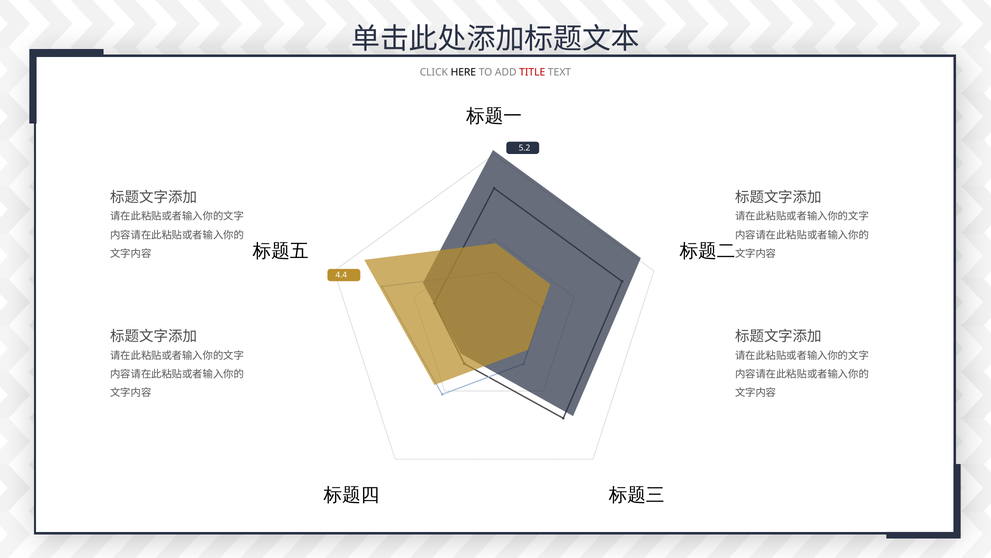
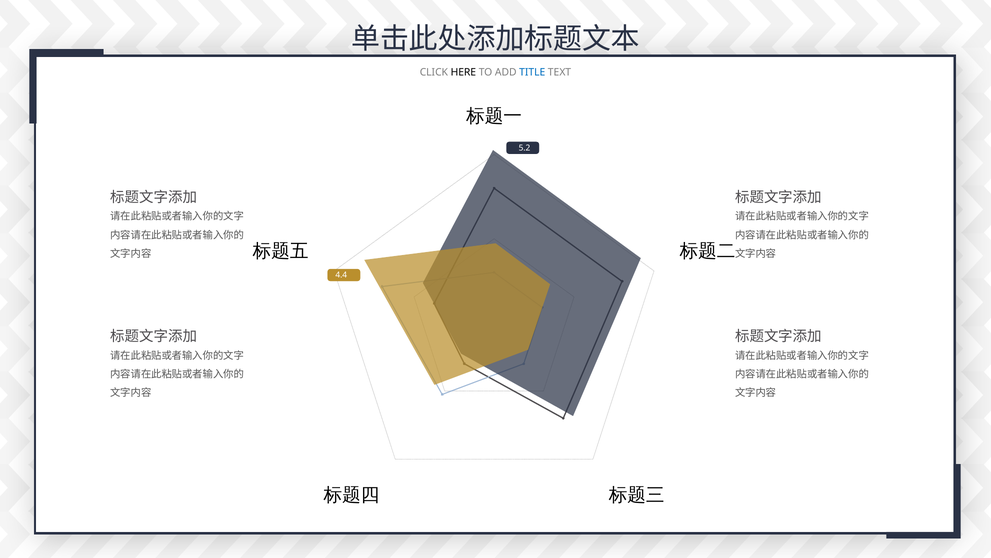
TITLE colour: red -> blue
